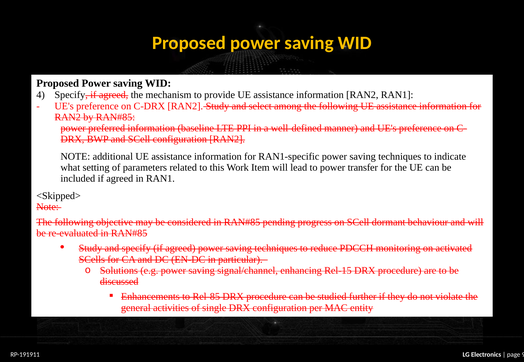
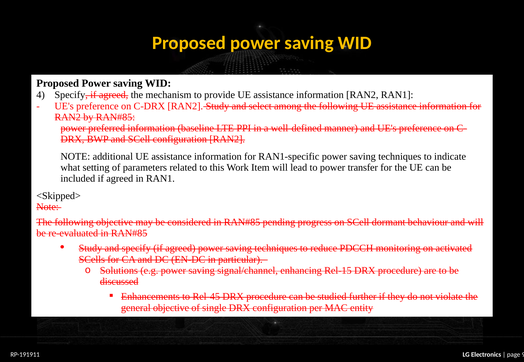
Rel-85: Rel-85 -> Rel-45
general activities: activities -> objective
